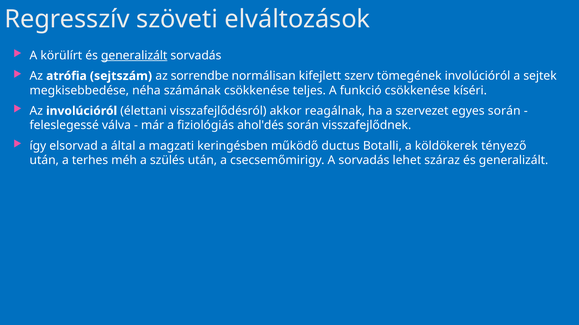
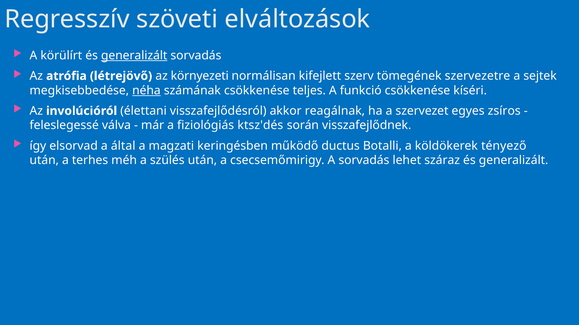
sejtszám: sejtszám -> létrejövő
sorrendbe: sorrendbe -> környezeti
tömegének involúcióról: involúcióról -> szervezetre
néha underline: none -> present
egyes során: során -> zsíros
ahol'dés: ahol'dés -> ktsz'dés
